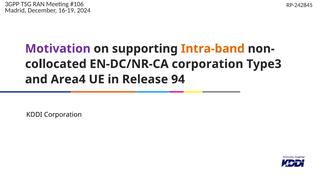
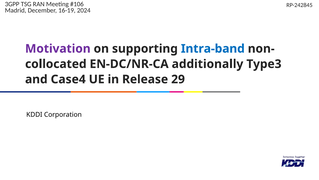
Intra-band colour: orange -> blue
EN-DC/NR-CA corporation: corporation -> additionally
Area4: Area4 -> Case4
94: 94 -> 29
